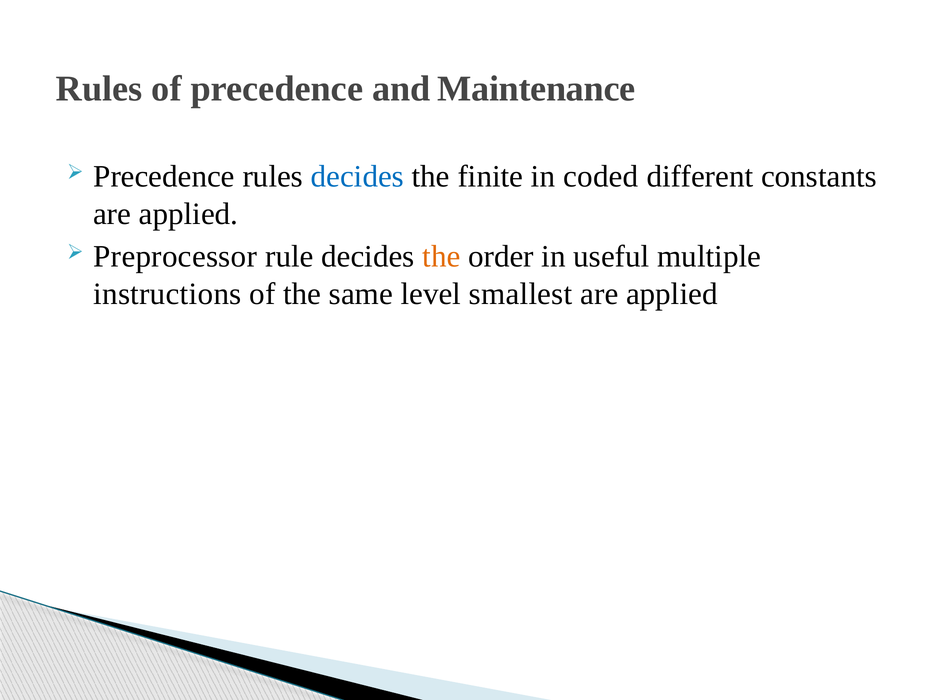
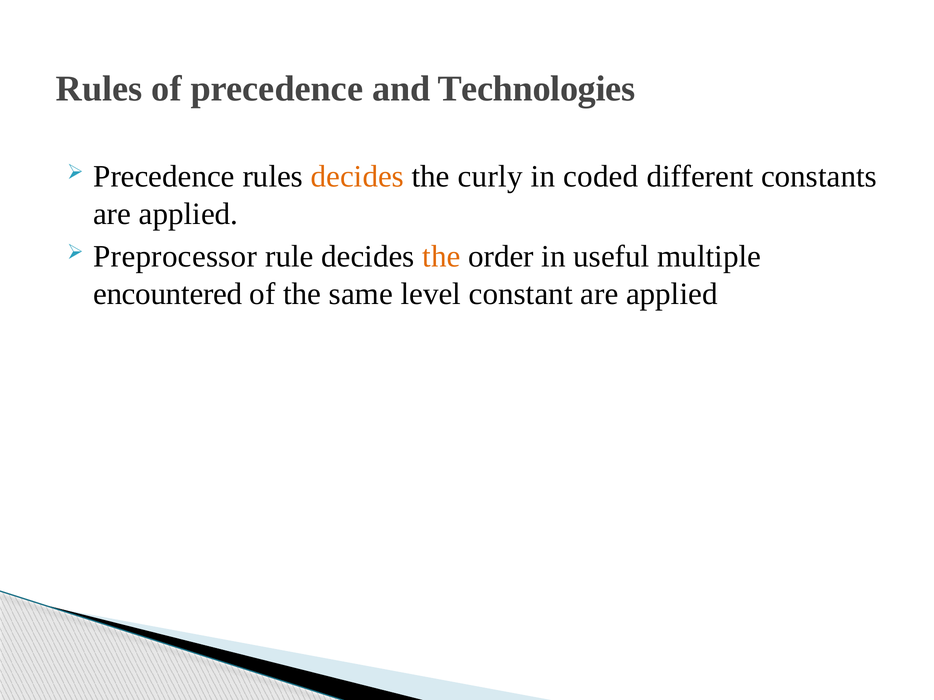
Maintenance: Maintenance -> Technologies
decides at (357, 177) colour: blue -> orange
finite: finite -> curly
instructions: instructions -> encountered
smallest: smallest -> constant
